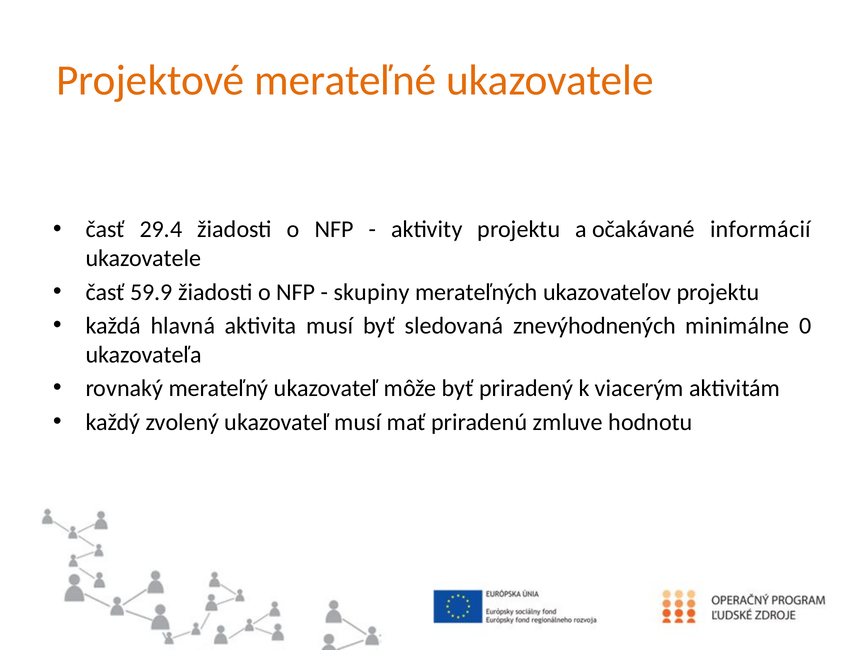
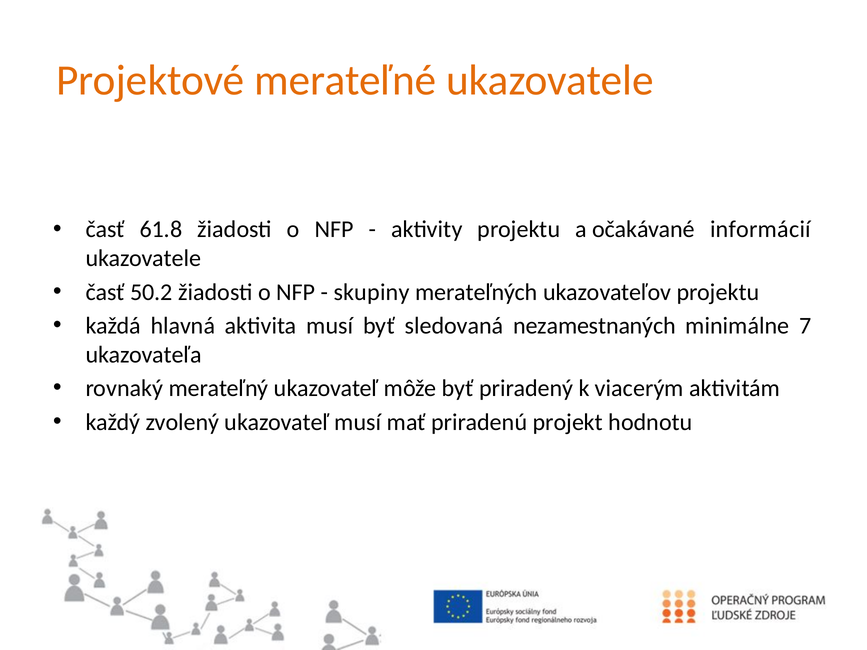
29.4: 29.4 -> 61.8
59.9: 59.9 -> 50.2
znevýhodnených: znevýhodnených -> nezamestnaných
0: 0 -> 7
zmluve: zmluve -> projekt
